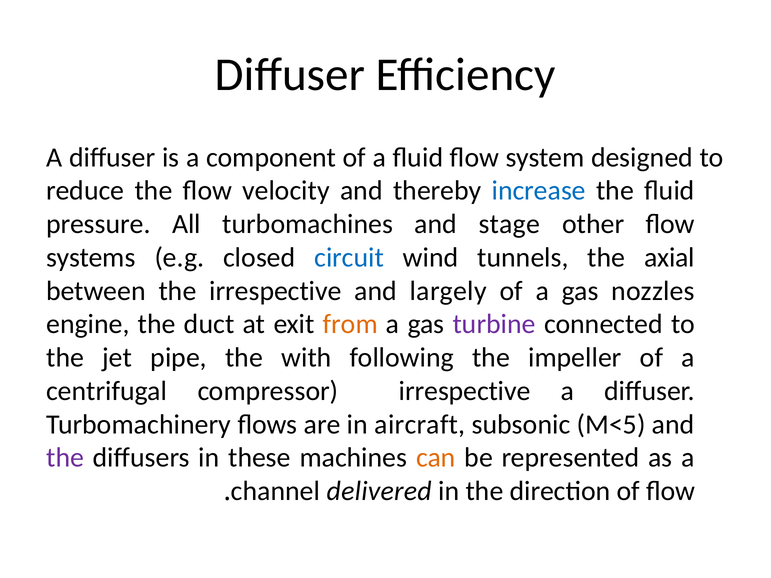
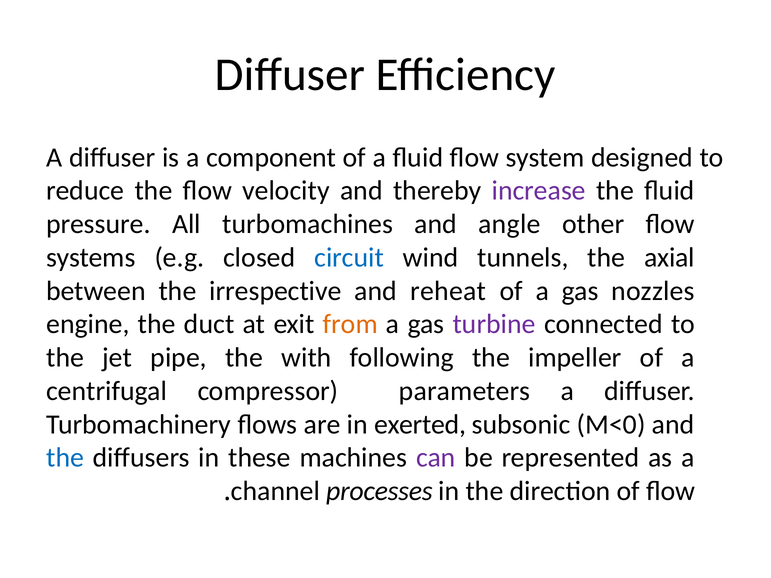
increase colour: blue -> purple
stage: stage -> angle
largely: largely -> reheat
compressor irrespective: irrespective -> parameters
aircraft: aircraft -> exerted
M<5: M<5 -> M<0
the at (65, 458) colour: purple -> blue
can colour: orange -> purple
delivered: delivered -> processes
